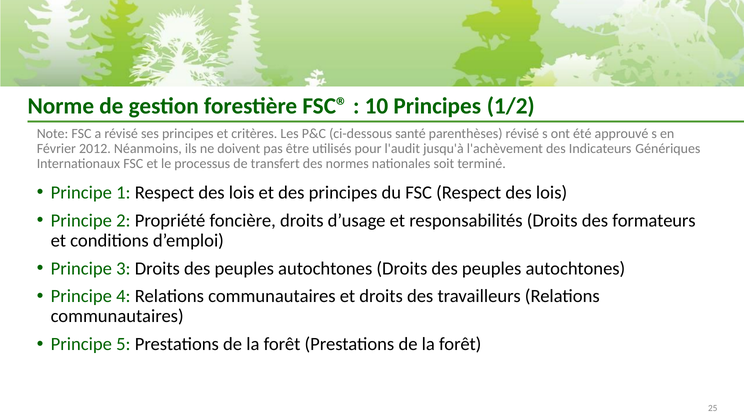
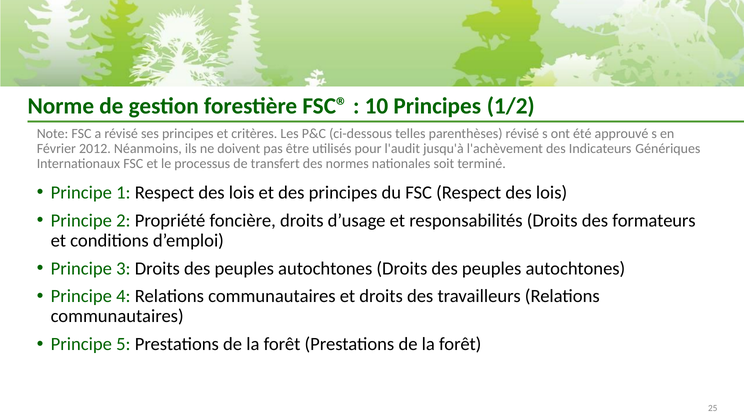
santé: santé -> telles
